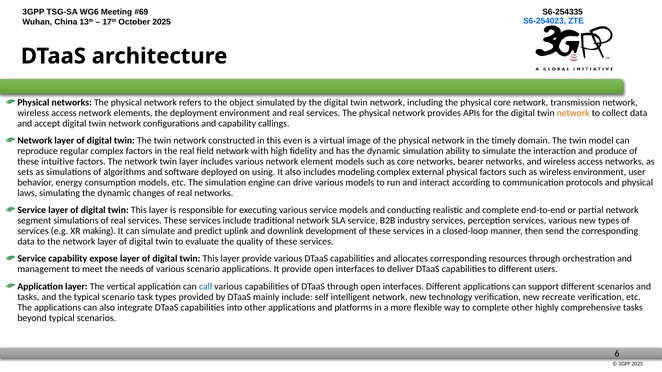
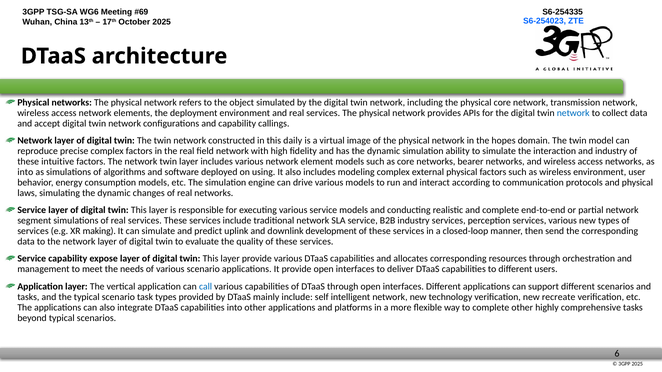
network at (573, 113) colour: orange -> blue
even: even -> daily
timely: timely -> hopes
regular: regular -> precise
and produce: produce -> industry
sets at (25, 172): sets -> into
